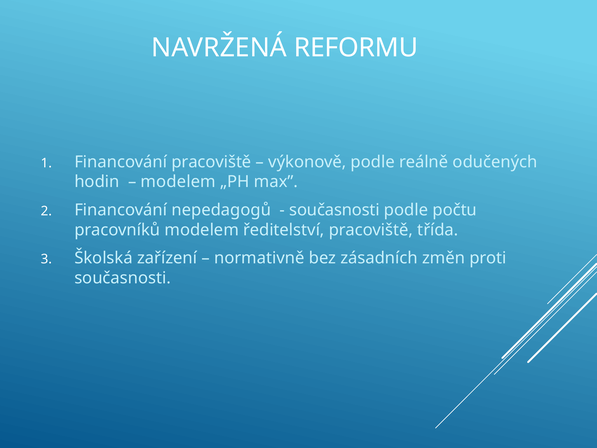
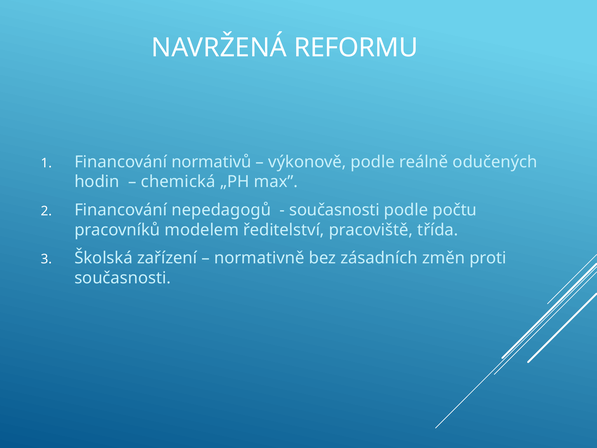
Financování pracoviště: pracoviště -> normativů
modelem at (178, 182): modelem -> chemická
